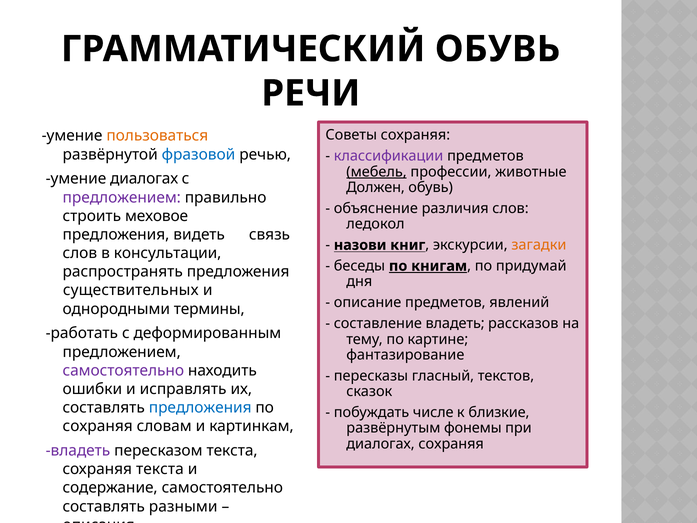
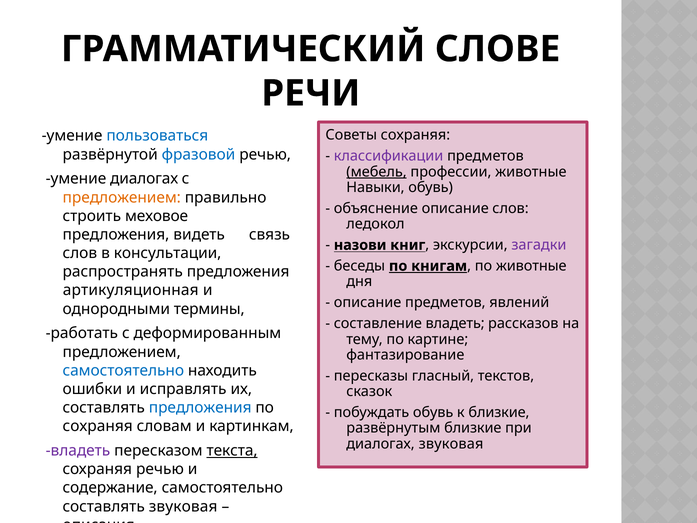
ГРАММАТИЧЕСКИЙ ОБУВЬ: ОБУВЬ -> СЛОВЕ
пользоваться colour: orange -> blue
Должен: Должен -> Навыки
предложением at (122, 197) colour: purple -> orange
объяснение различия: различия -> описание
загадки colour: orange -> purple
по придумай: придумай -> животные
существительных: существительных -> артикуляционная
самостоятельно at (123, 370) colour: purple -> blue
побуждать числе: числе -> обувь
развёрнутым фонемы: фонемы -> близкие
диалогах сохраняя: сохраняя -> звуковая
текста at (232, 450) underline: none -> present
сохраняя текста: текста -> речью
составлять разными: разными -> звуковая
